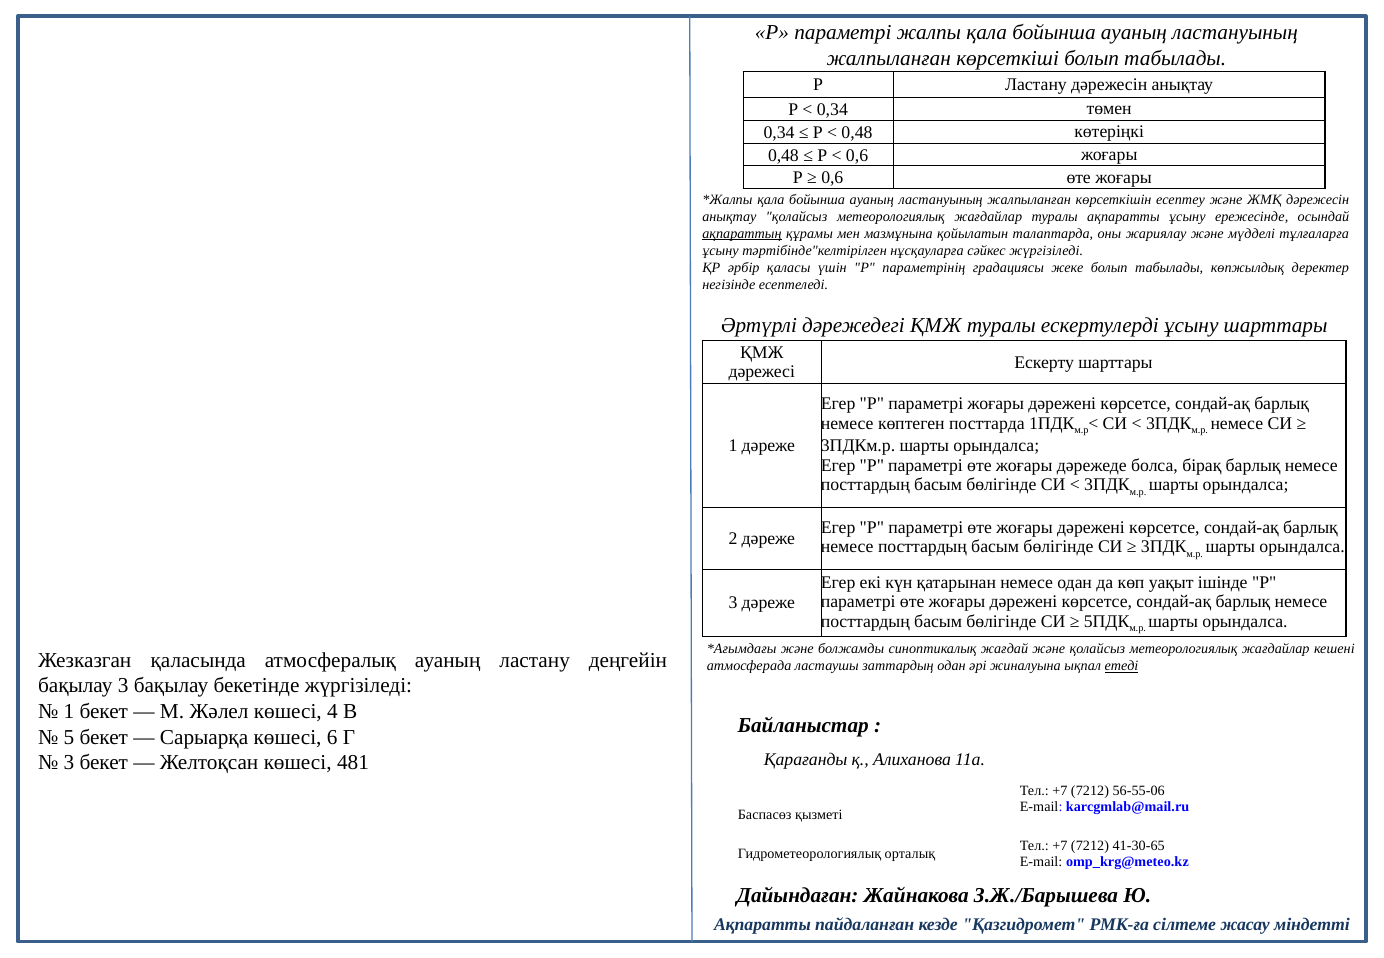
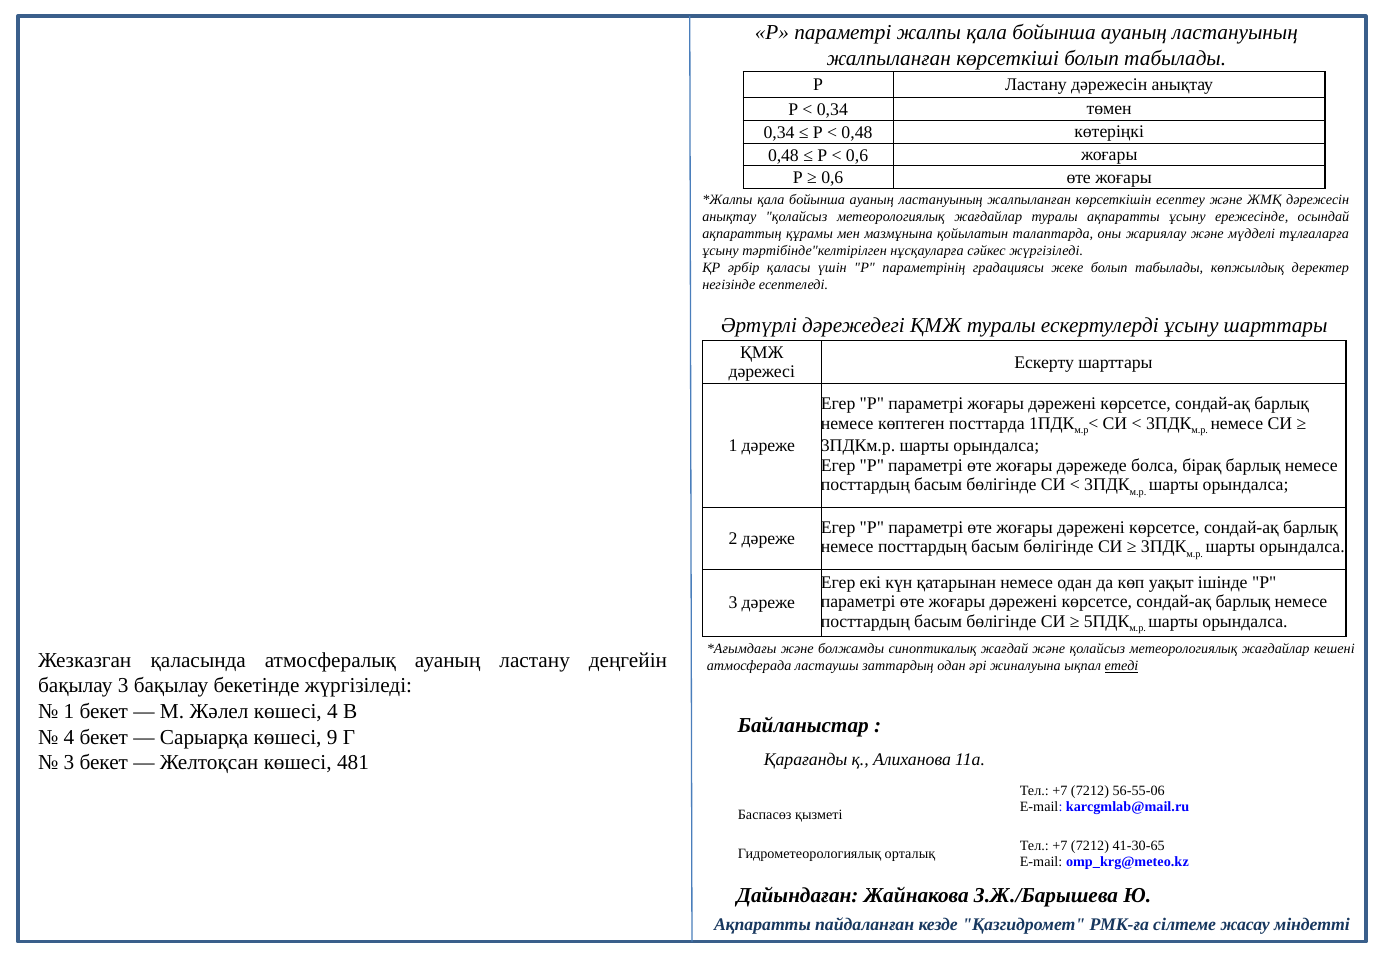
ақпараттың underline: present -> none
5 at (69, 737): 5 -> 4
6: 6 -> 9
